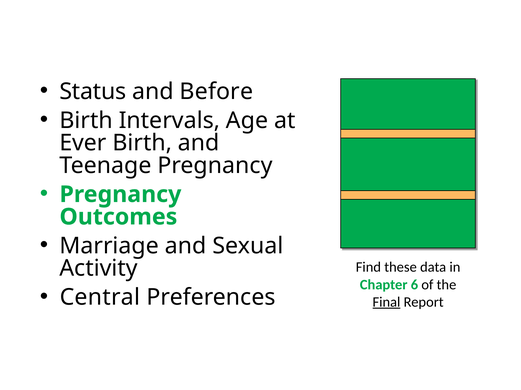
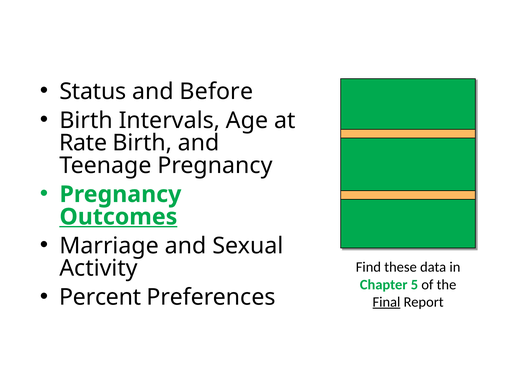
Ever: Ever -> Rate
Outcomes underline: none -> present
6: 6 -> 5
Central: Central -> Percent
